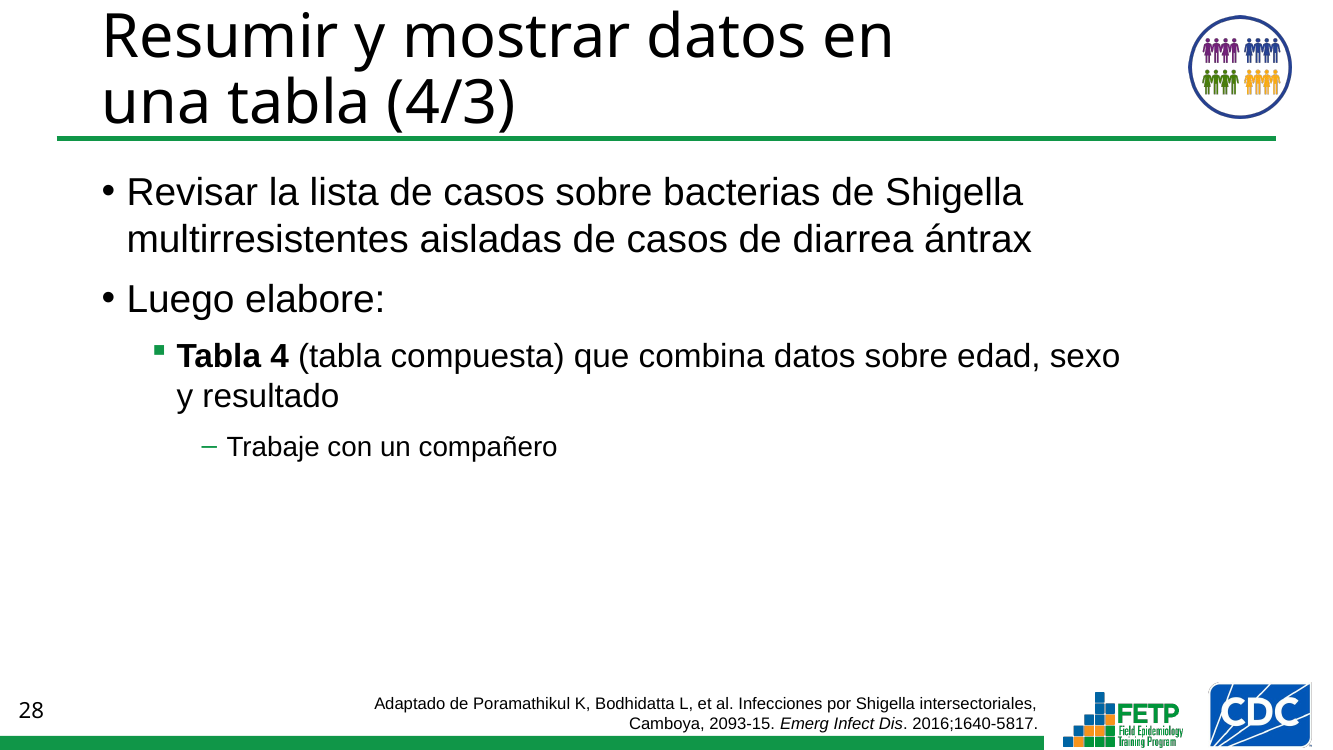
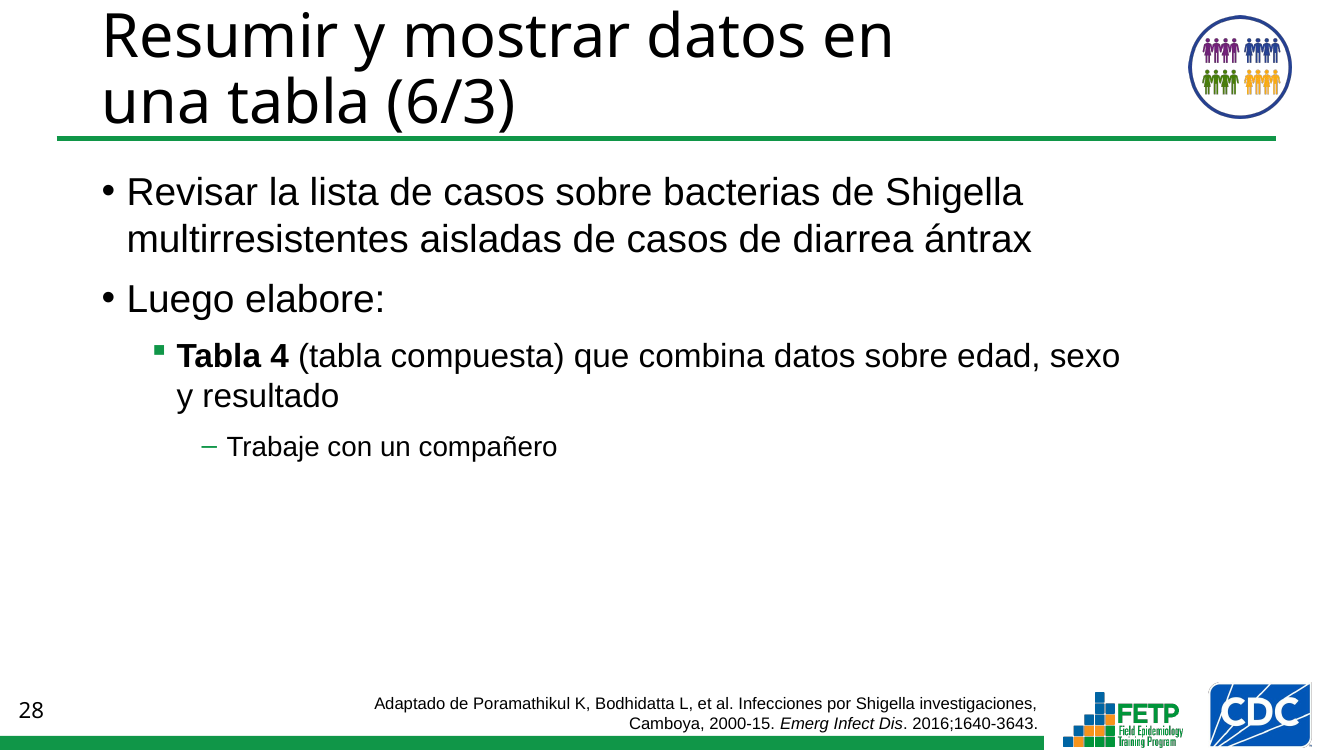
4/3: 4/3 -> 6/3
intersectoriales: intersectoriales -> investigaciones
2093-15: 2093-15 -> 2000-15
2016;1640-5817: 2016;1640-5817 -> 2016;1640-3643
